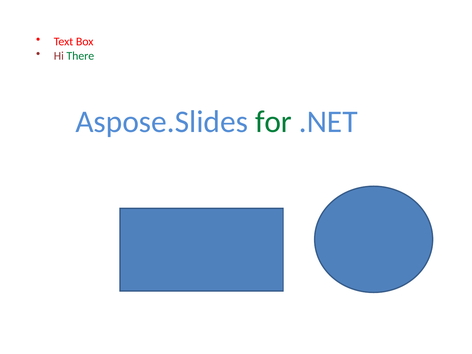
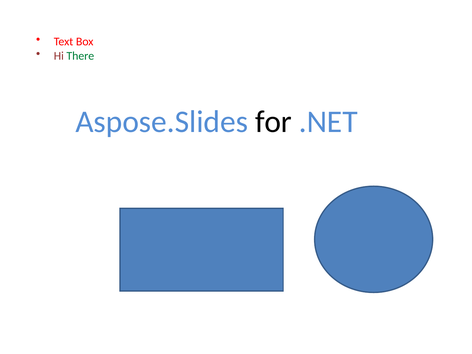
for colour: green -> black
